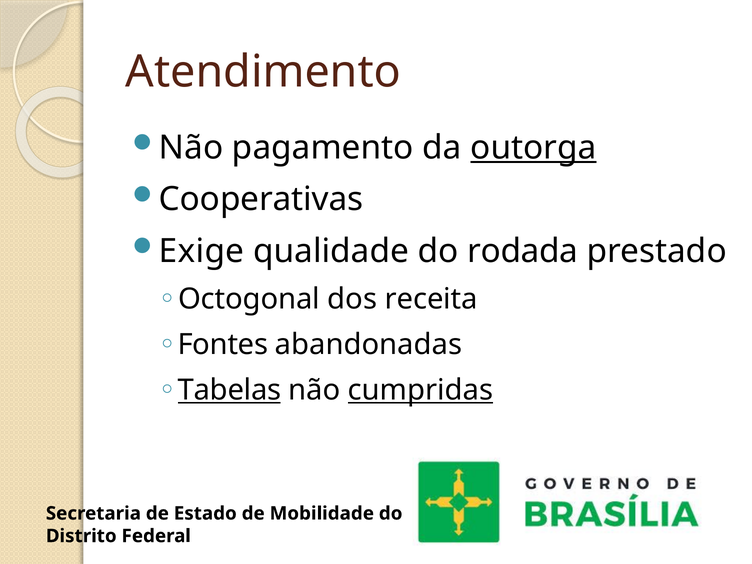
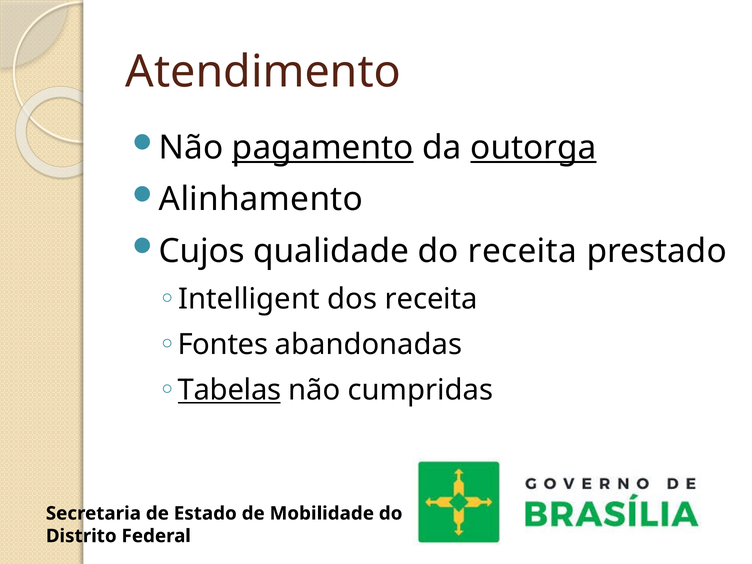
pagamento underline: none -> present
Cooperativas: Cooperativas -> Alinhamento
Exige: Exige -> Cujos
do rodada: rodada -> receita
Octogonal: Octogonal -> Intelligent
cumpridas underline: present -> none
